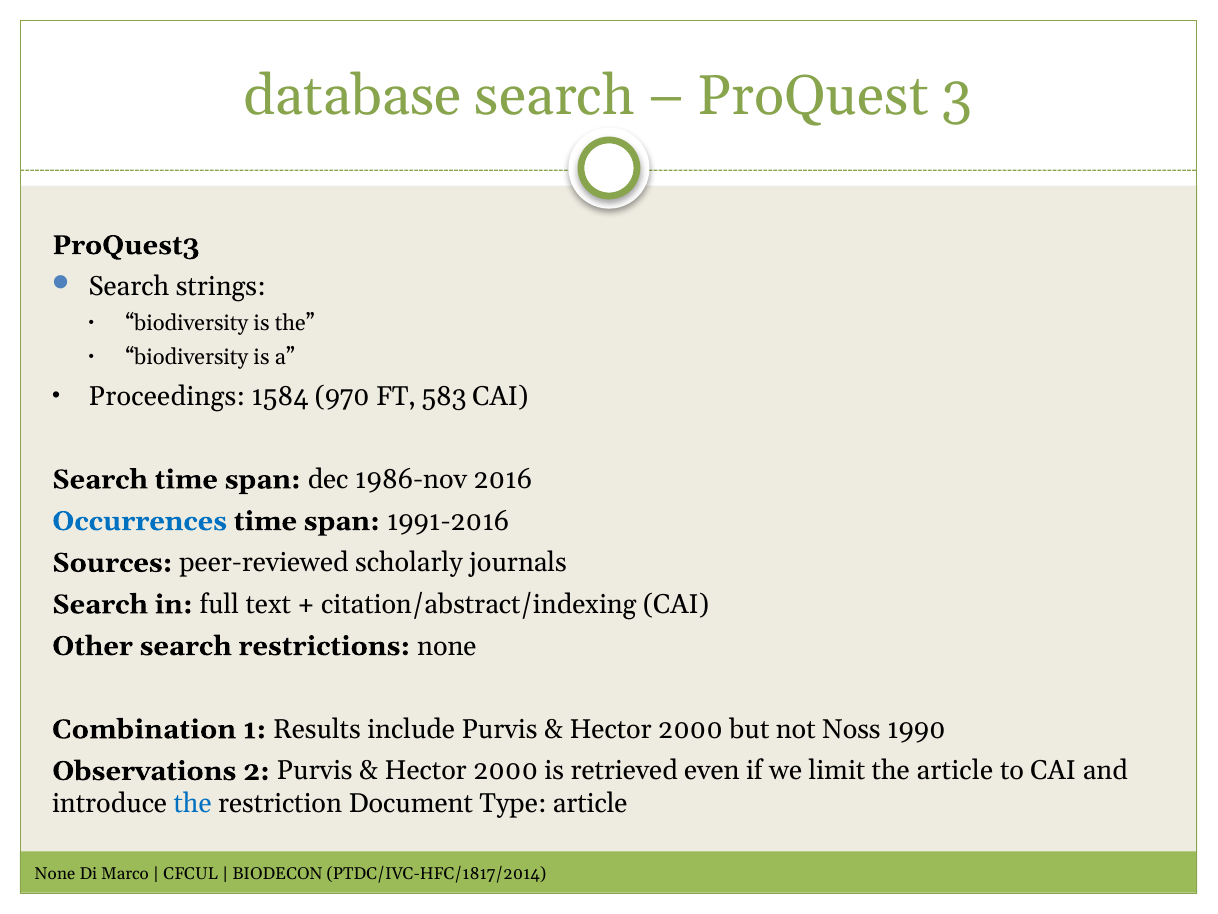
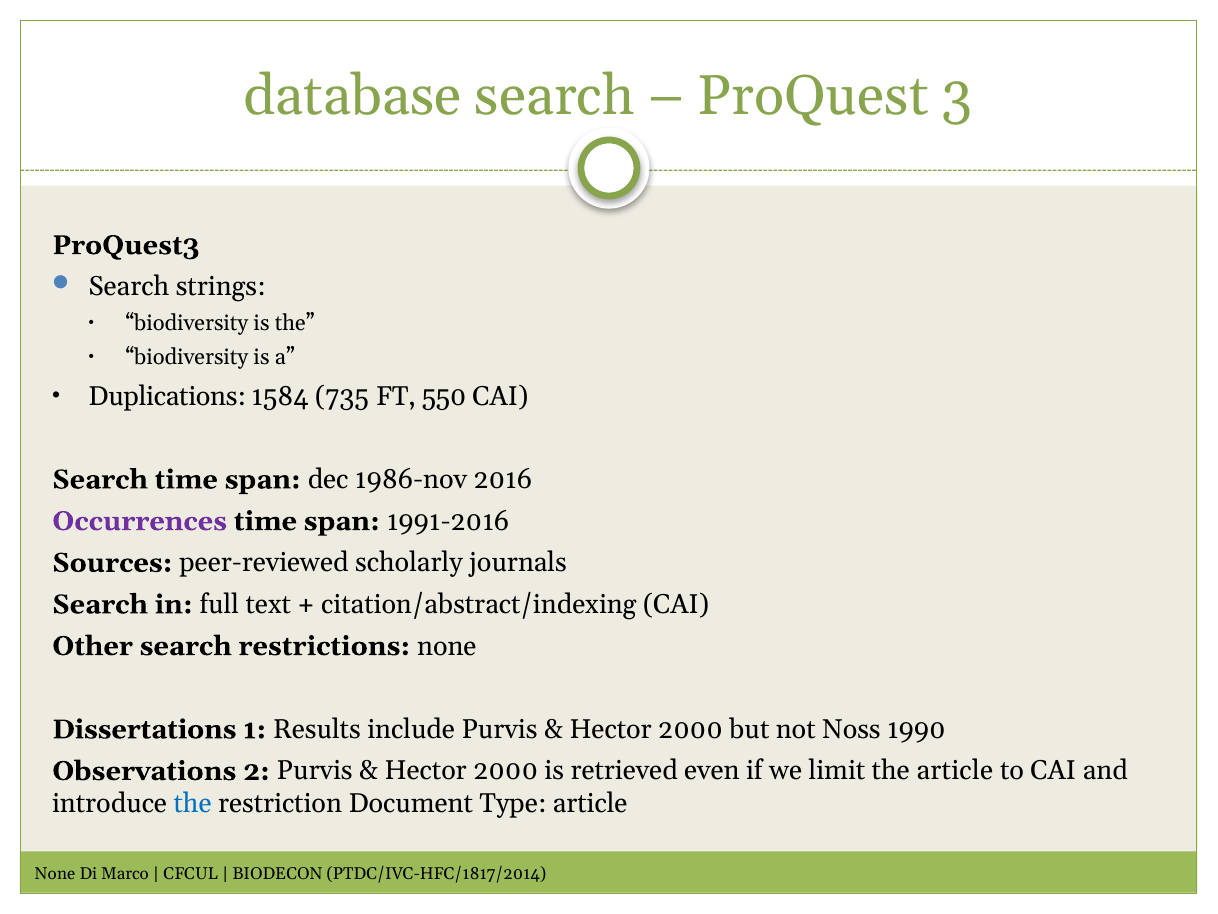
Proceedings: Proceedings -> Duplications
970: 970 -> 735
583: 583 -> 550
Occurrences colour: blue -> purple
Combination: Combination -> Dissertations
